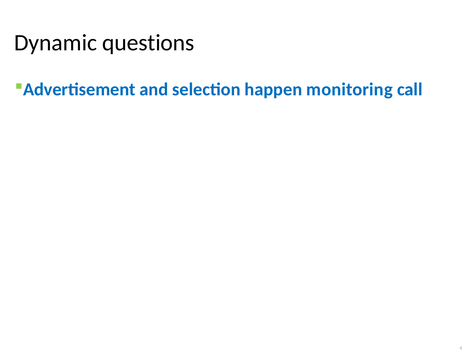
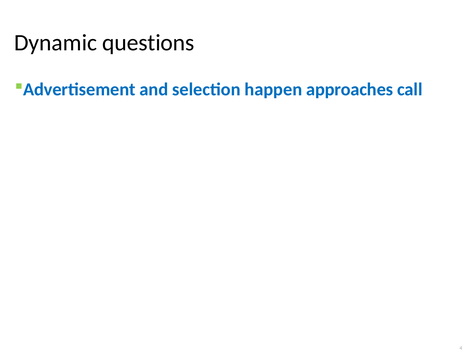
monitoring: monitoring -> approaches
